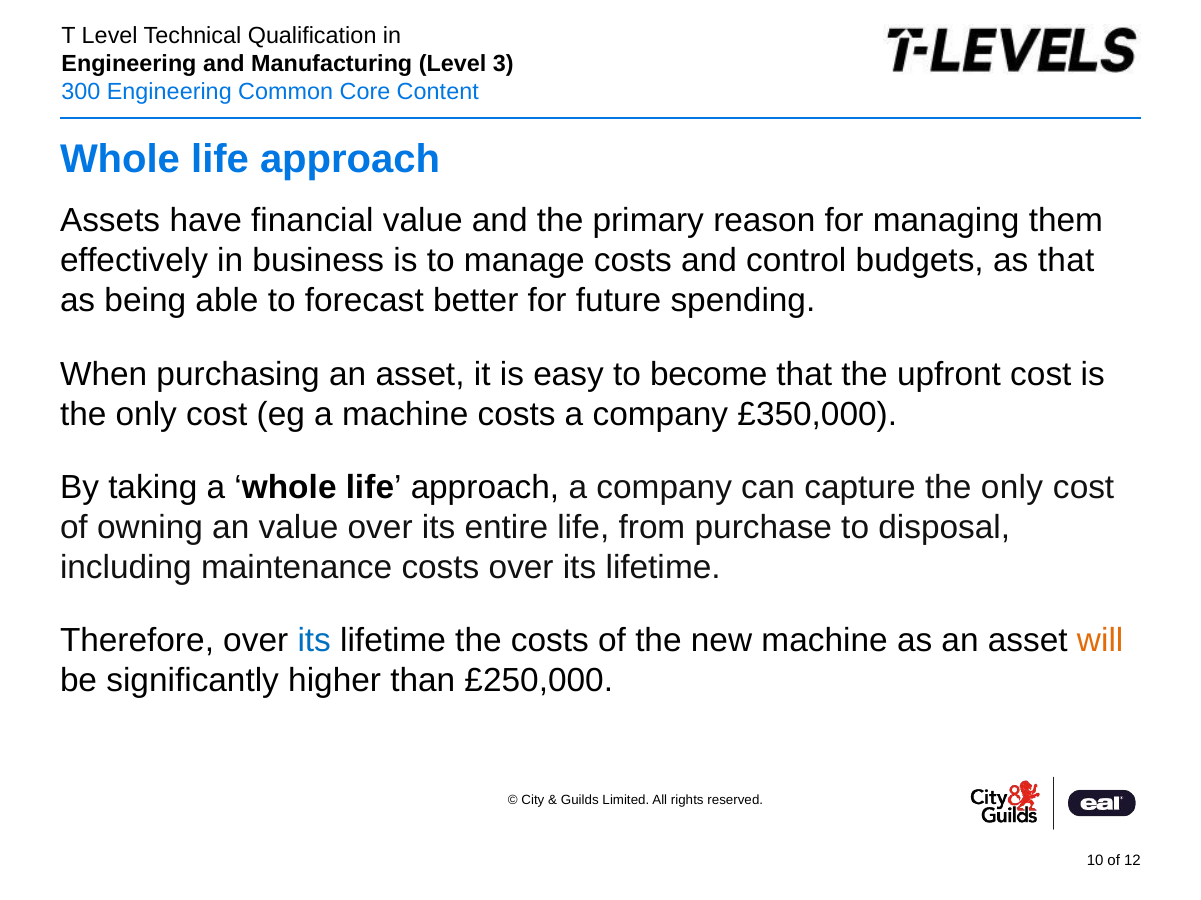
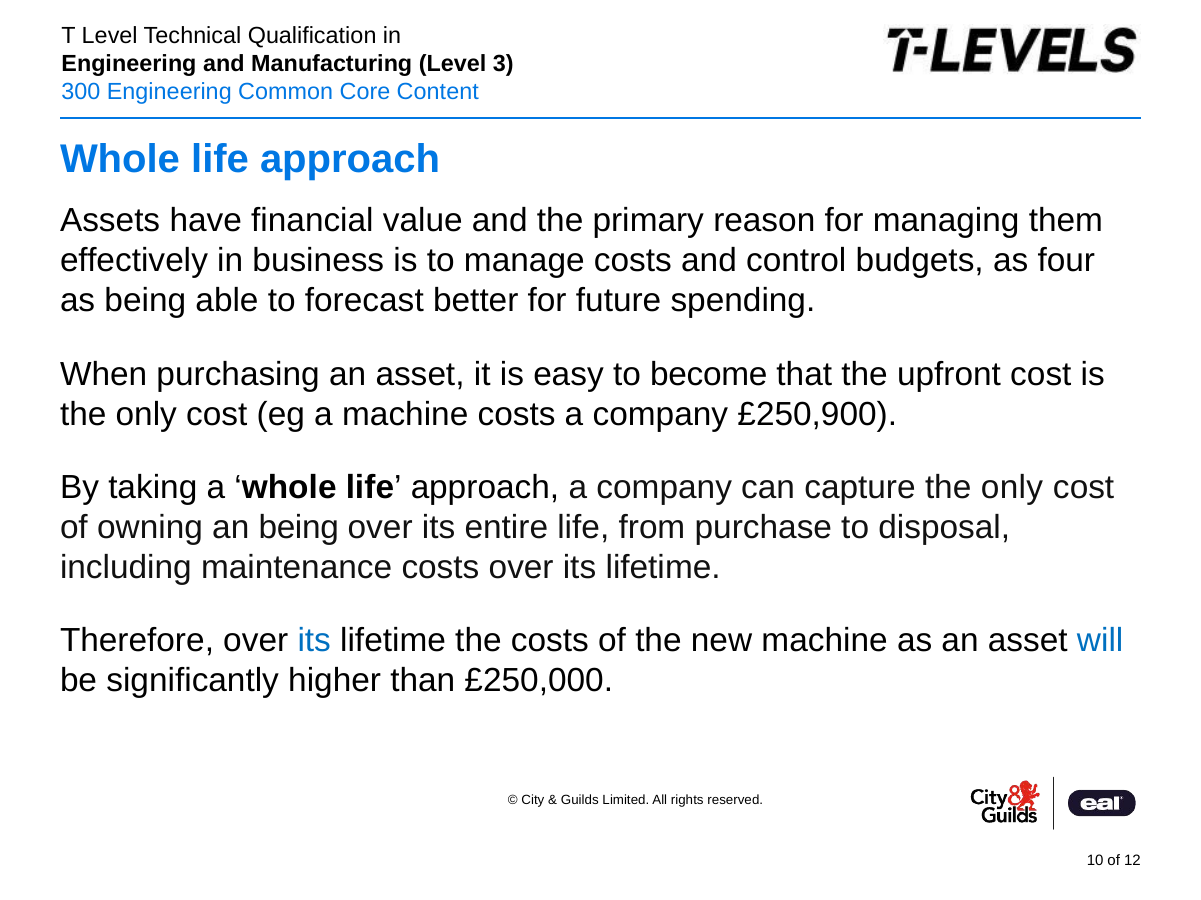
as that: that -> four
£350,000: £350,000 -> £250,900
an value: value -> being
will colour: orange -> blue
